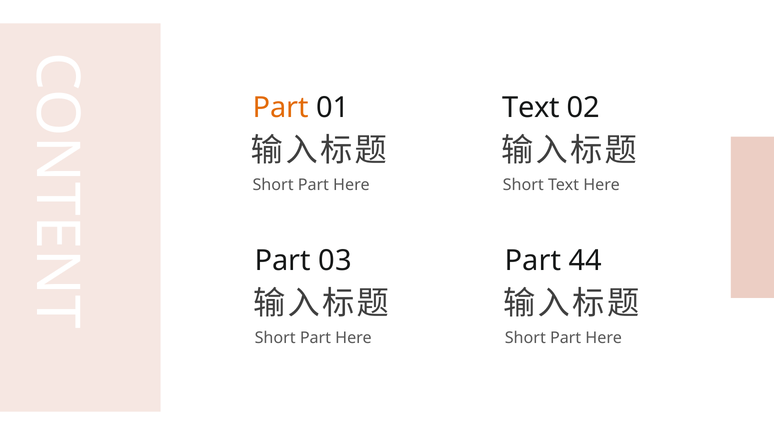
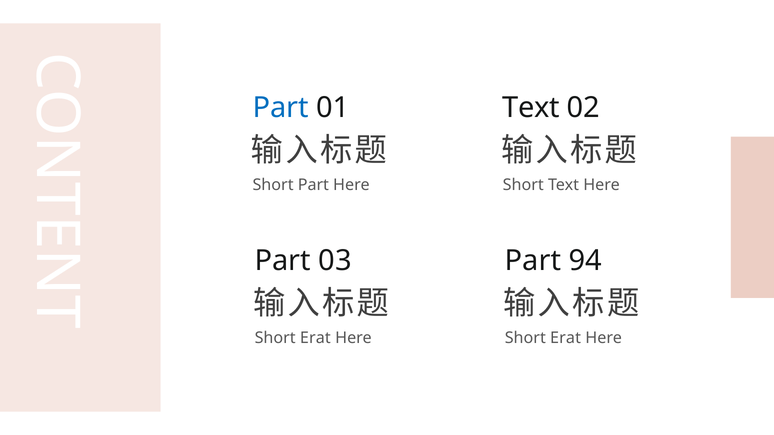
Part at (281, 108) colour: orange -> blue
44: 44 -> 94
Part at (315, 338): Part -> Erat
Part at (566, 338): Part -> Erat
